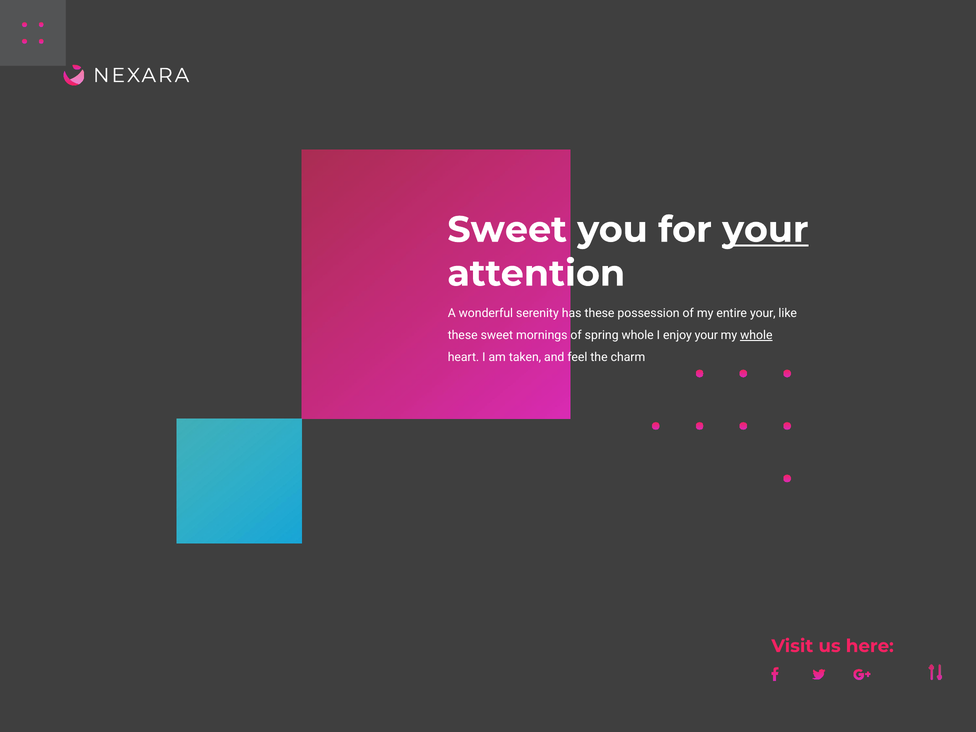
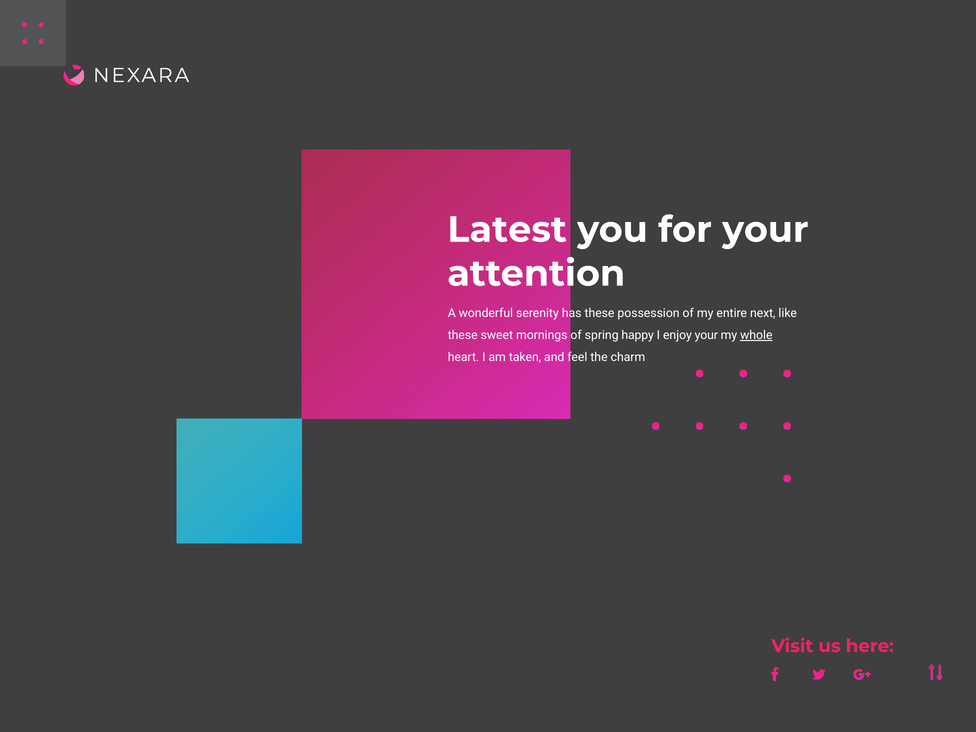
Sweet at (507, 230): Sweet -> Latest
your at (765, 230) underline: present -> none
entire your: your -> next
spring whole: whole -> happy
